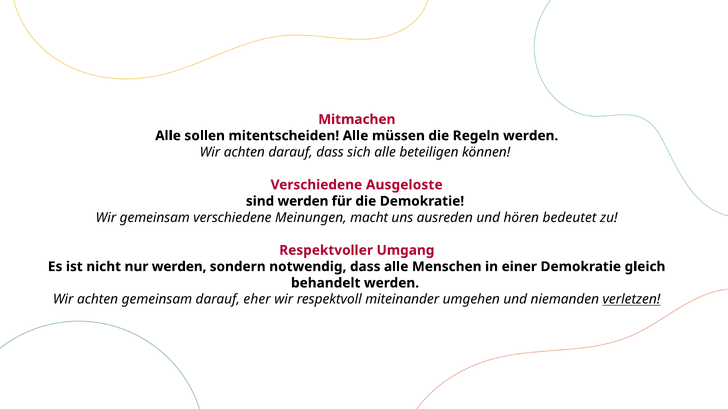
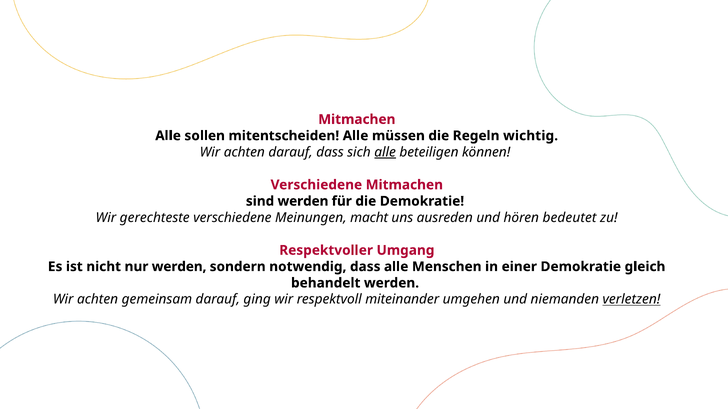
Regeln werden: werden -> wichtig
alle at (385, 152) underline: none -> present
Verschiedene Ausgeloste: Ausgeloste -> Mitmachen
Wir gemeinsam: gemeinsam -> gerechteste
eher: eher -> ging
